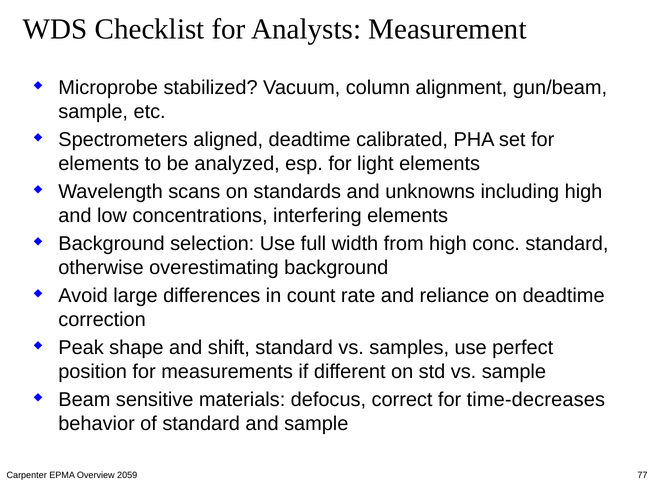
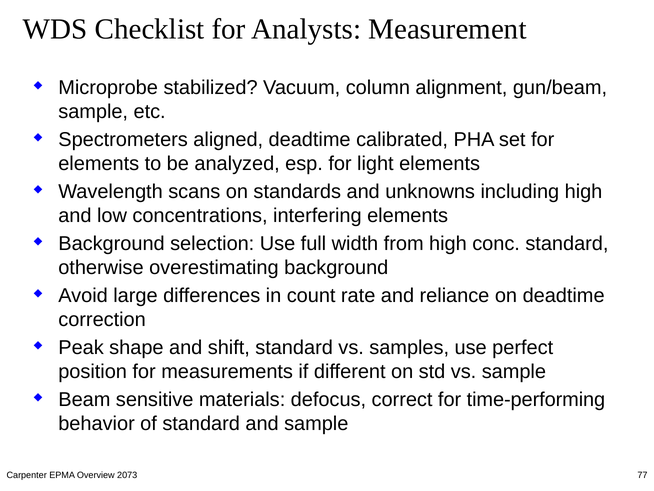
time-decreases: time-decreases -> time-performing
2059: 2059 -> 2073
